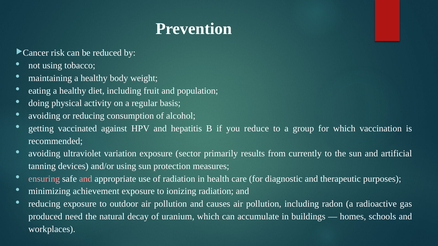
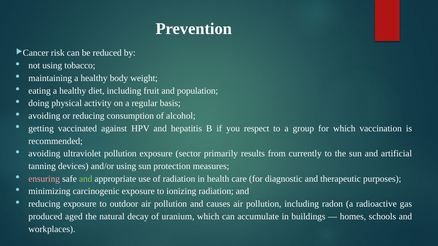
reduce: reduce -> respect
ultraviolet variation: variation -> pollution
and at (86, 179) colour: pink -> light green
achievement: achievement -> carcinogenic
need: need -> aged
